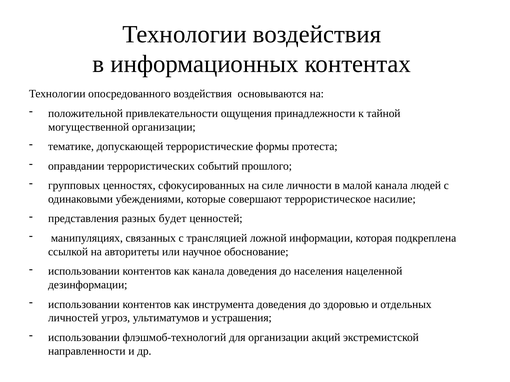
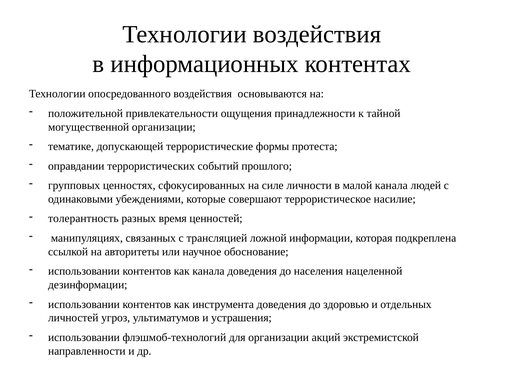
представления: представления -> толерантность
будет: будет -> время
